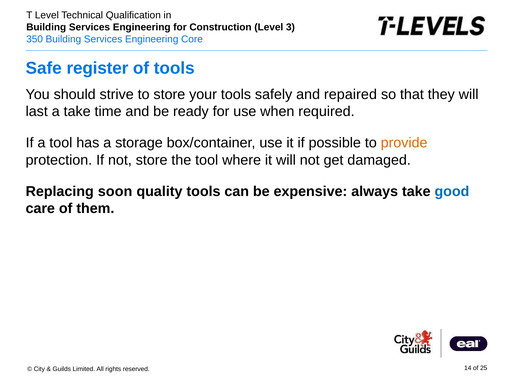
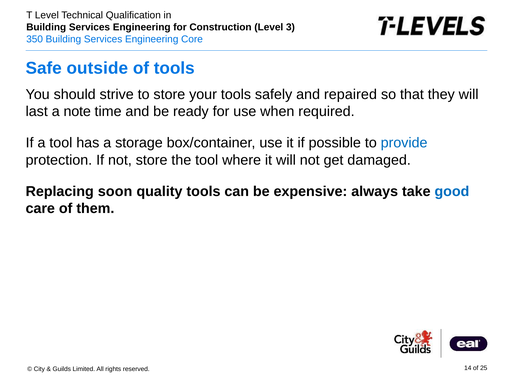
register: register -> outside
a take: take -> note
provide colour: orange -> blue
